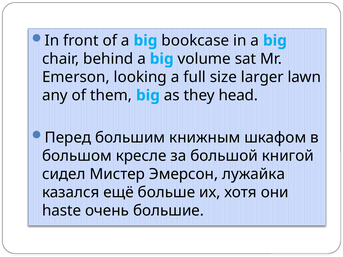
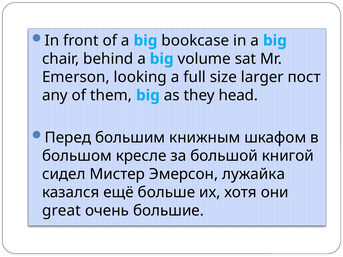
lawn: lawn -> пост
haste: haste -> great
